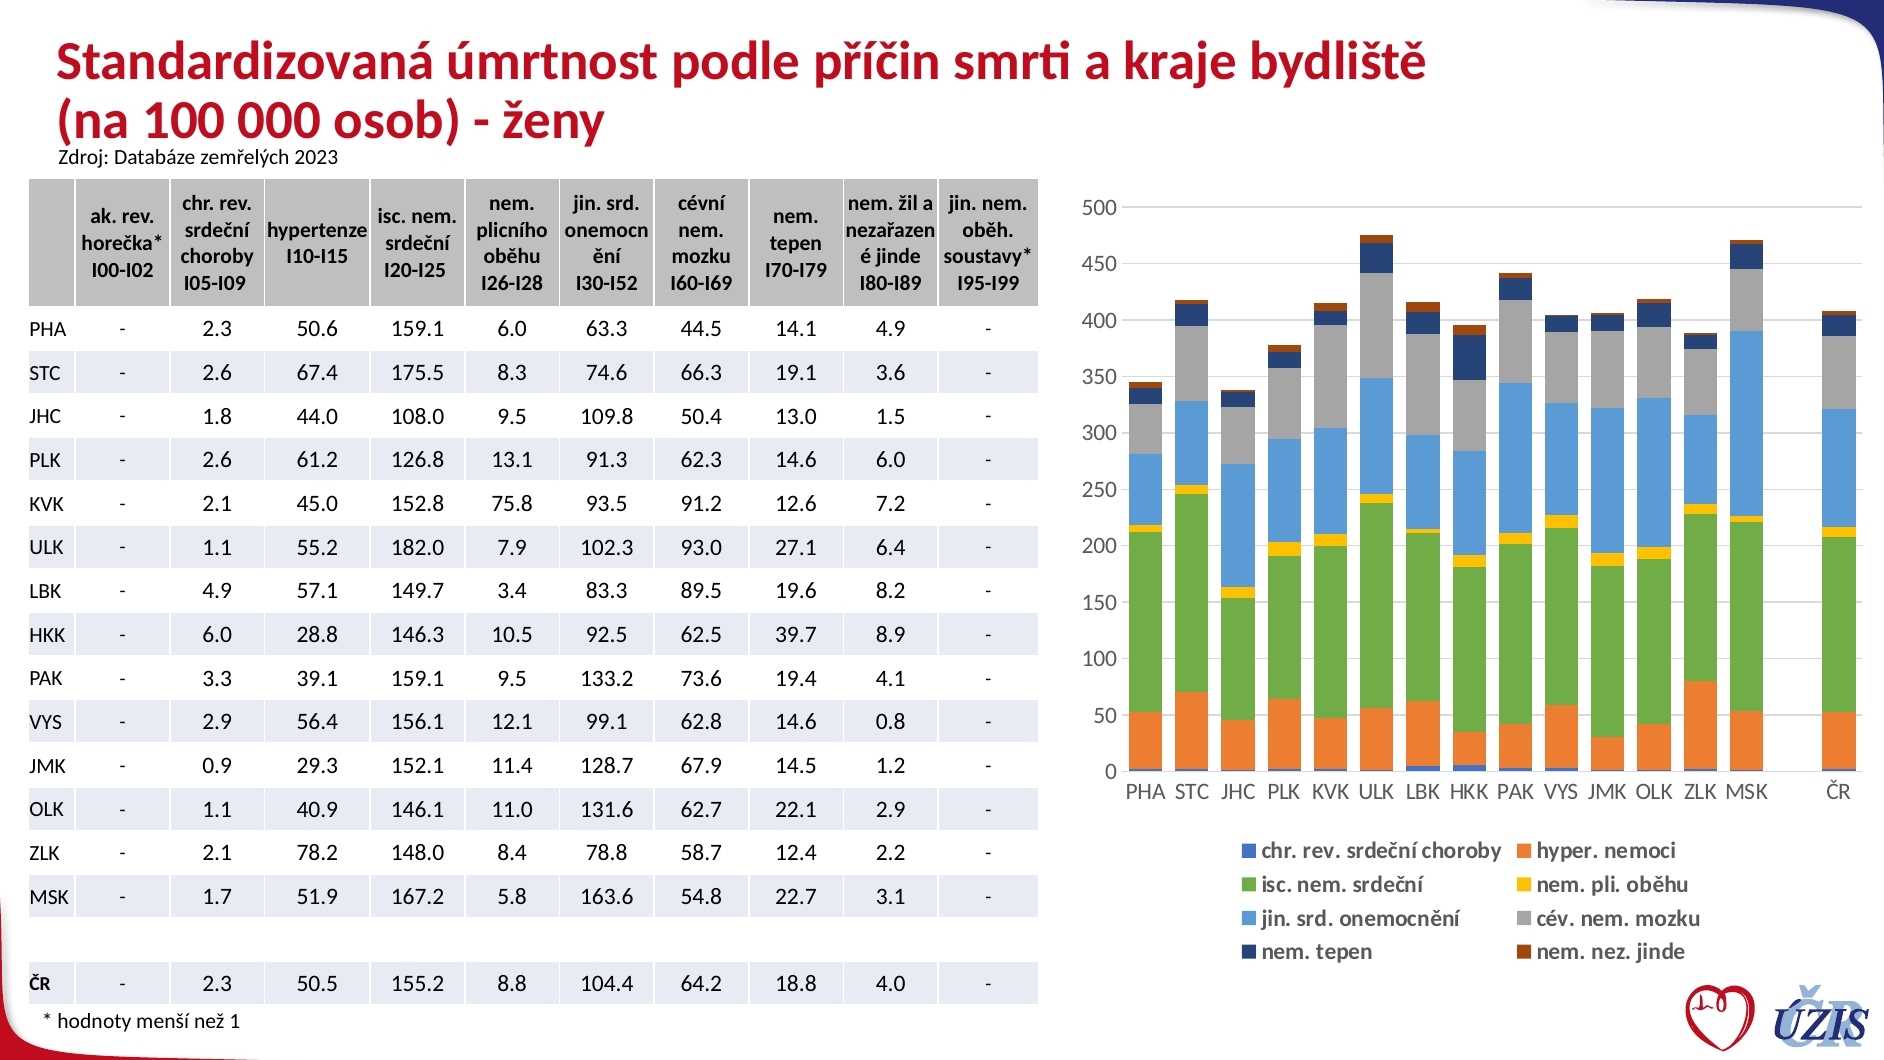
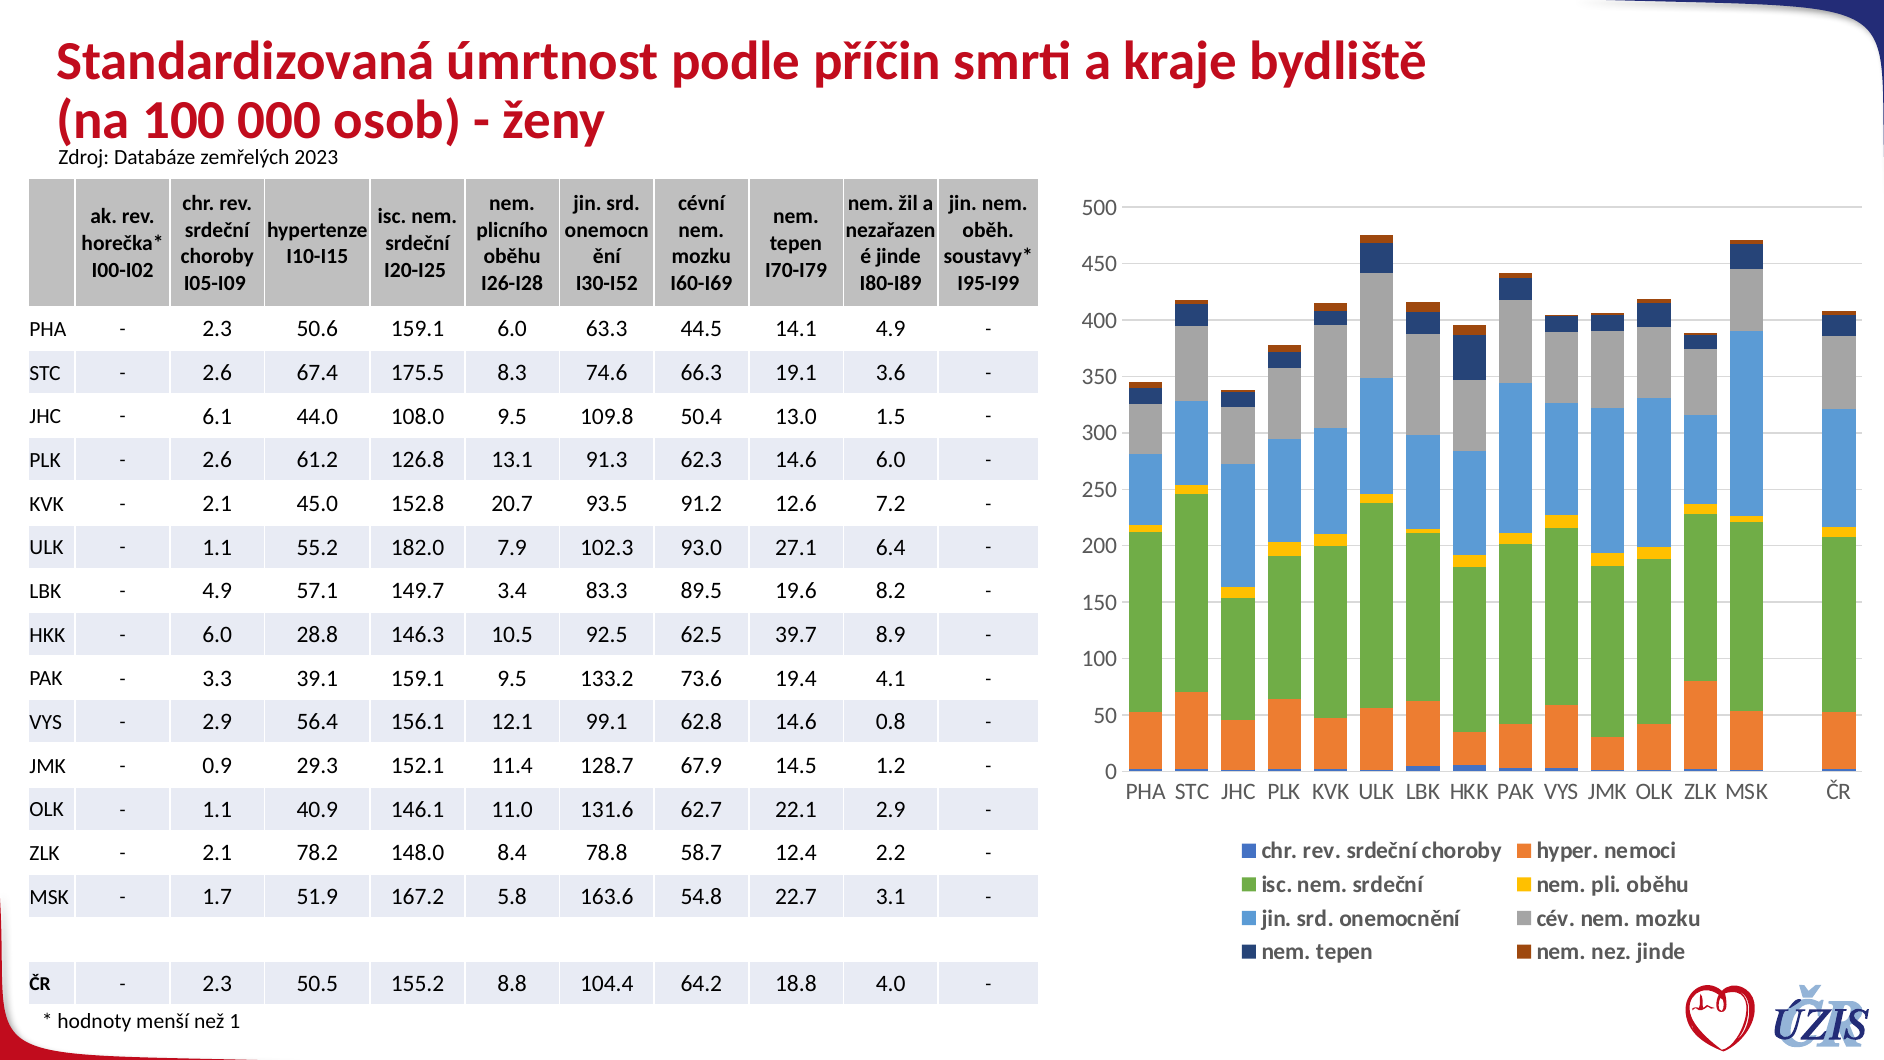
1.8: 1.8 -> 6.1
75.8: 75.8 -> 20.7
